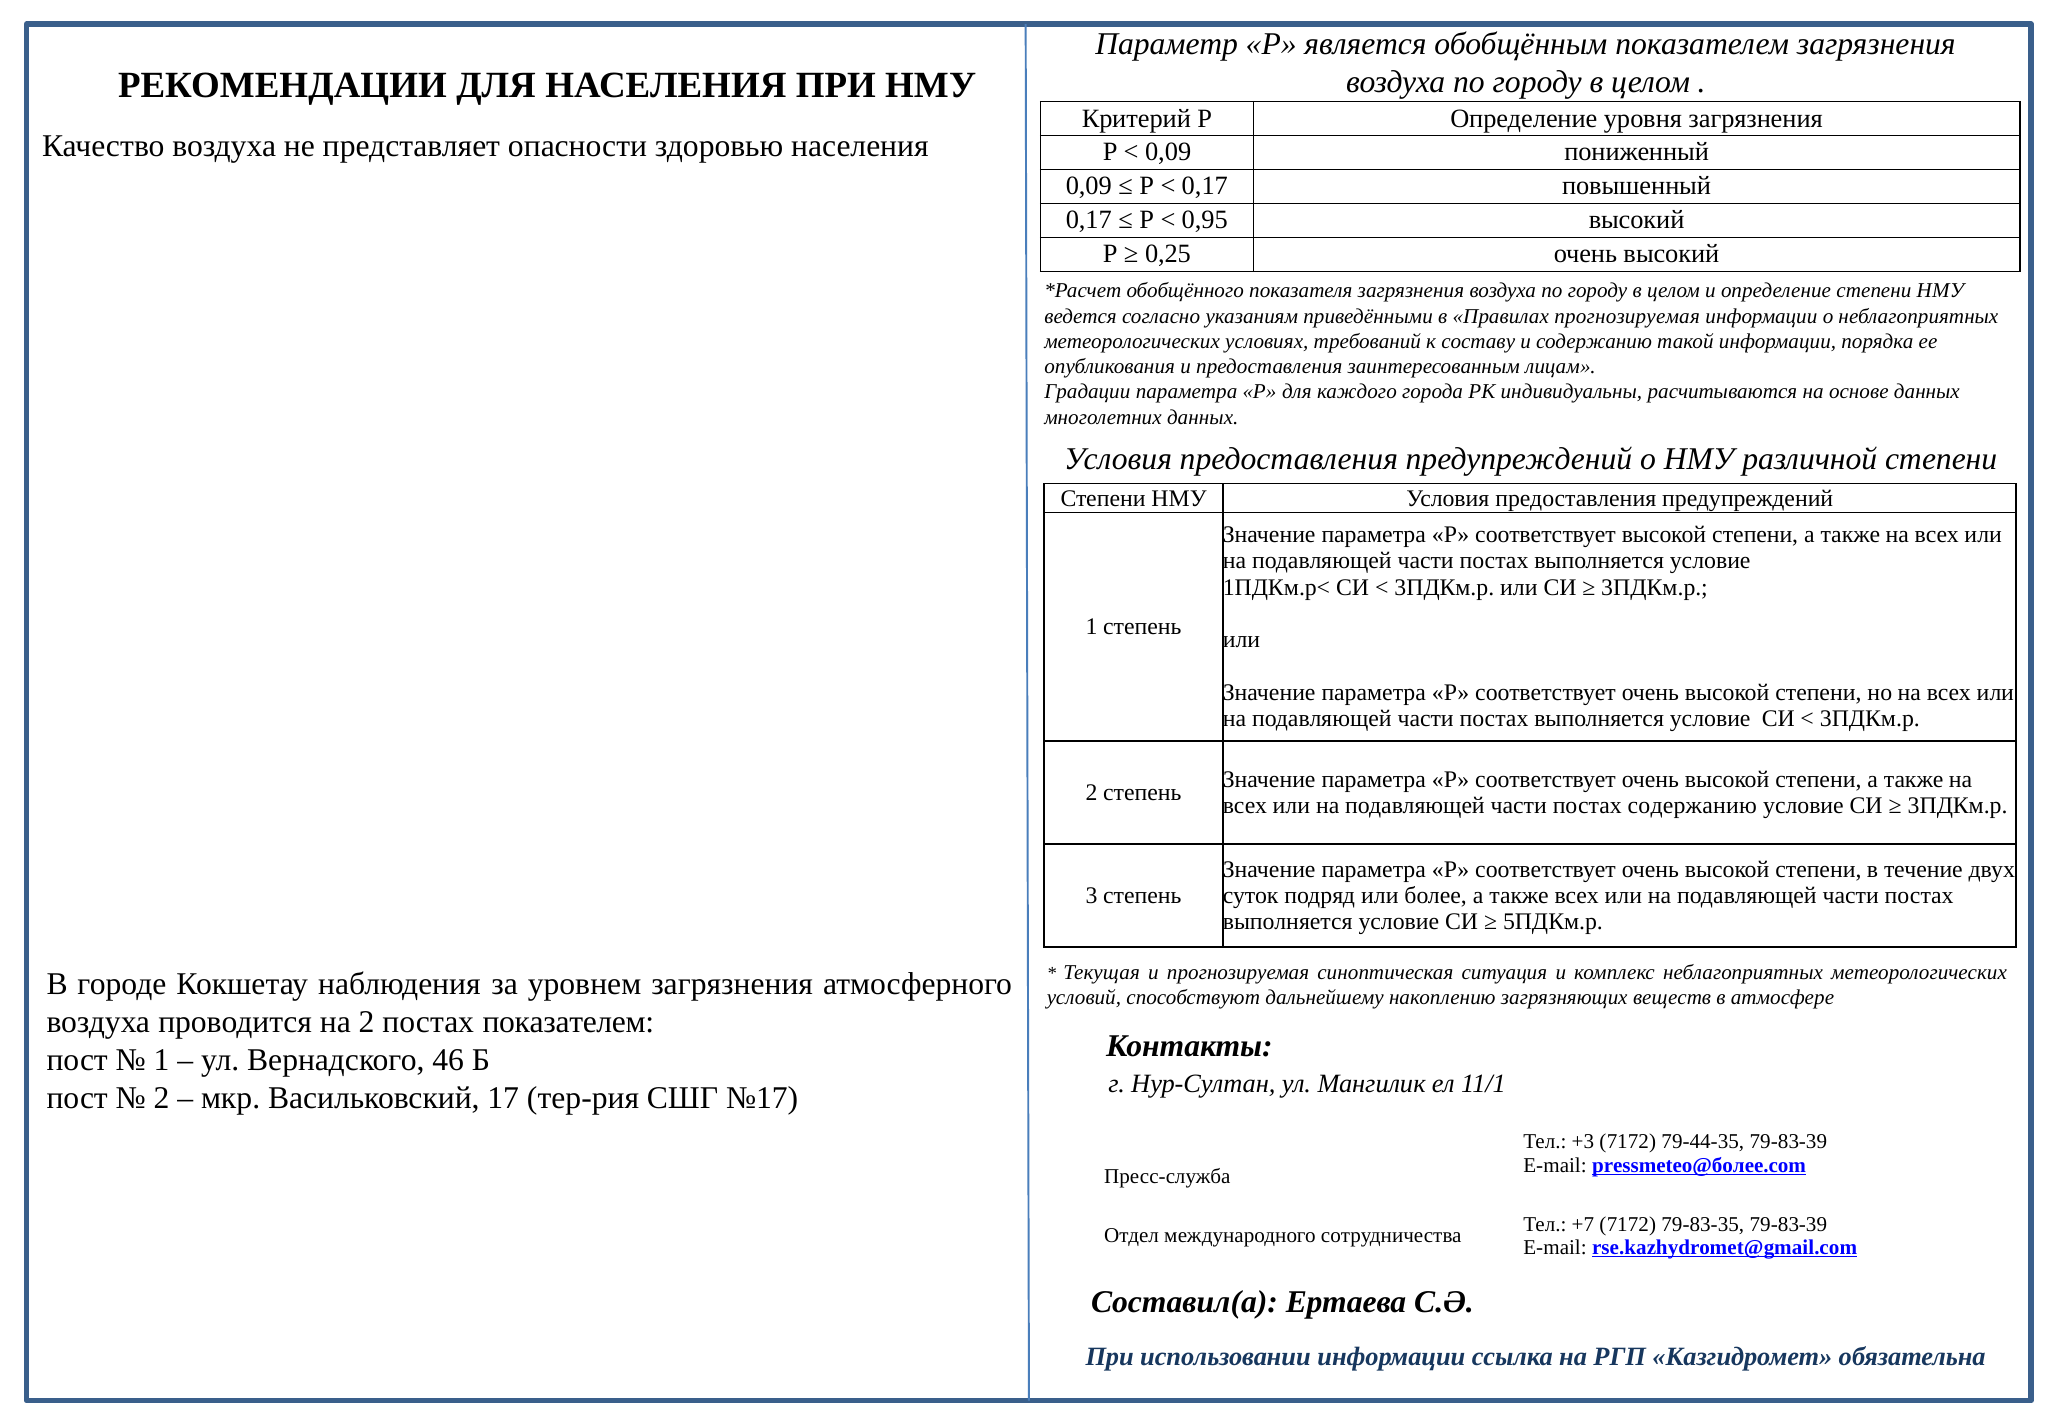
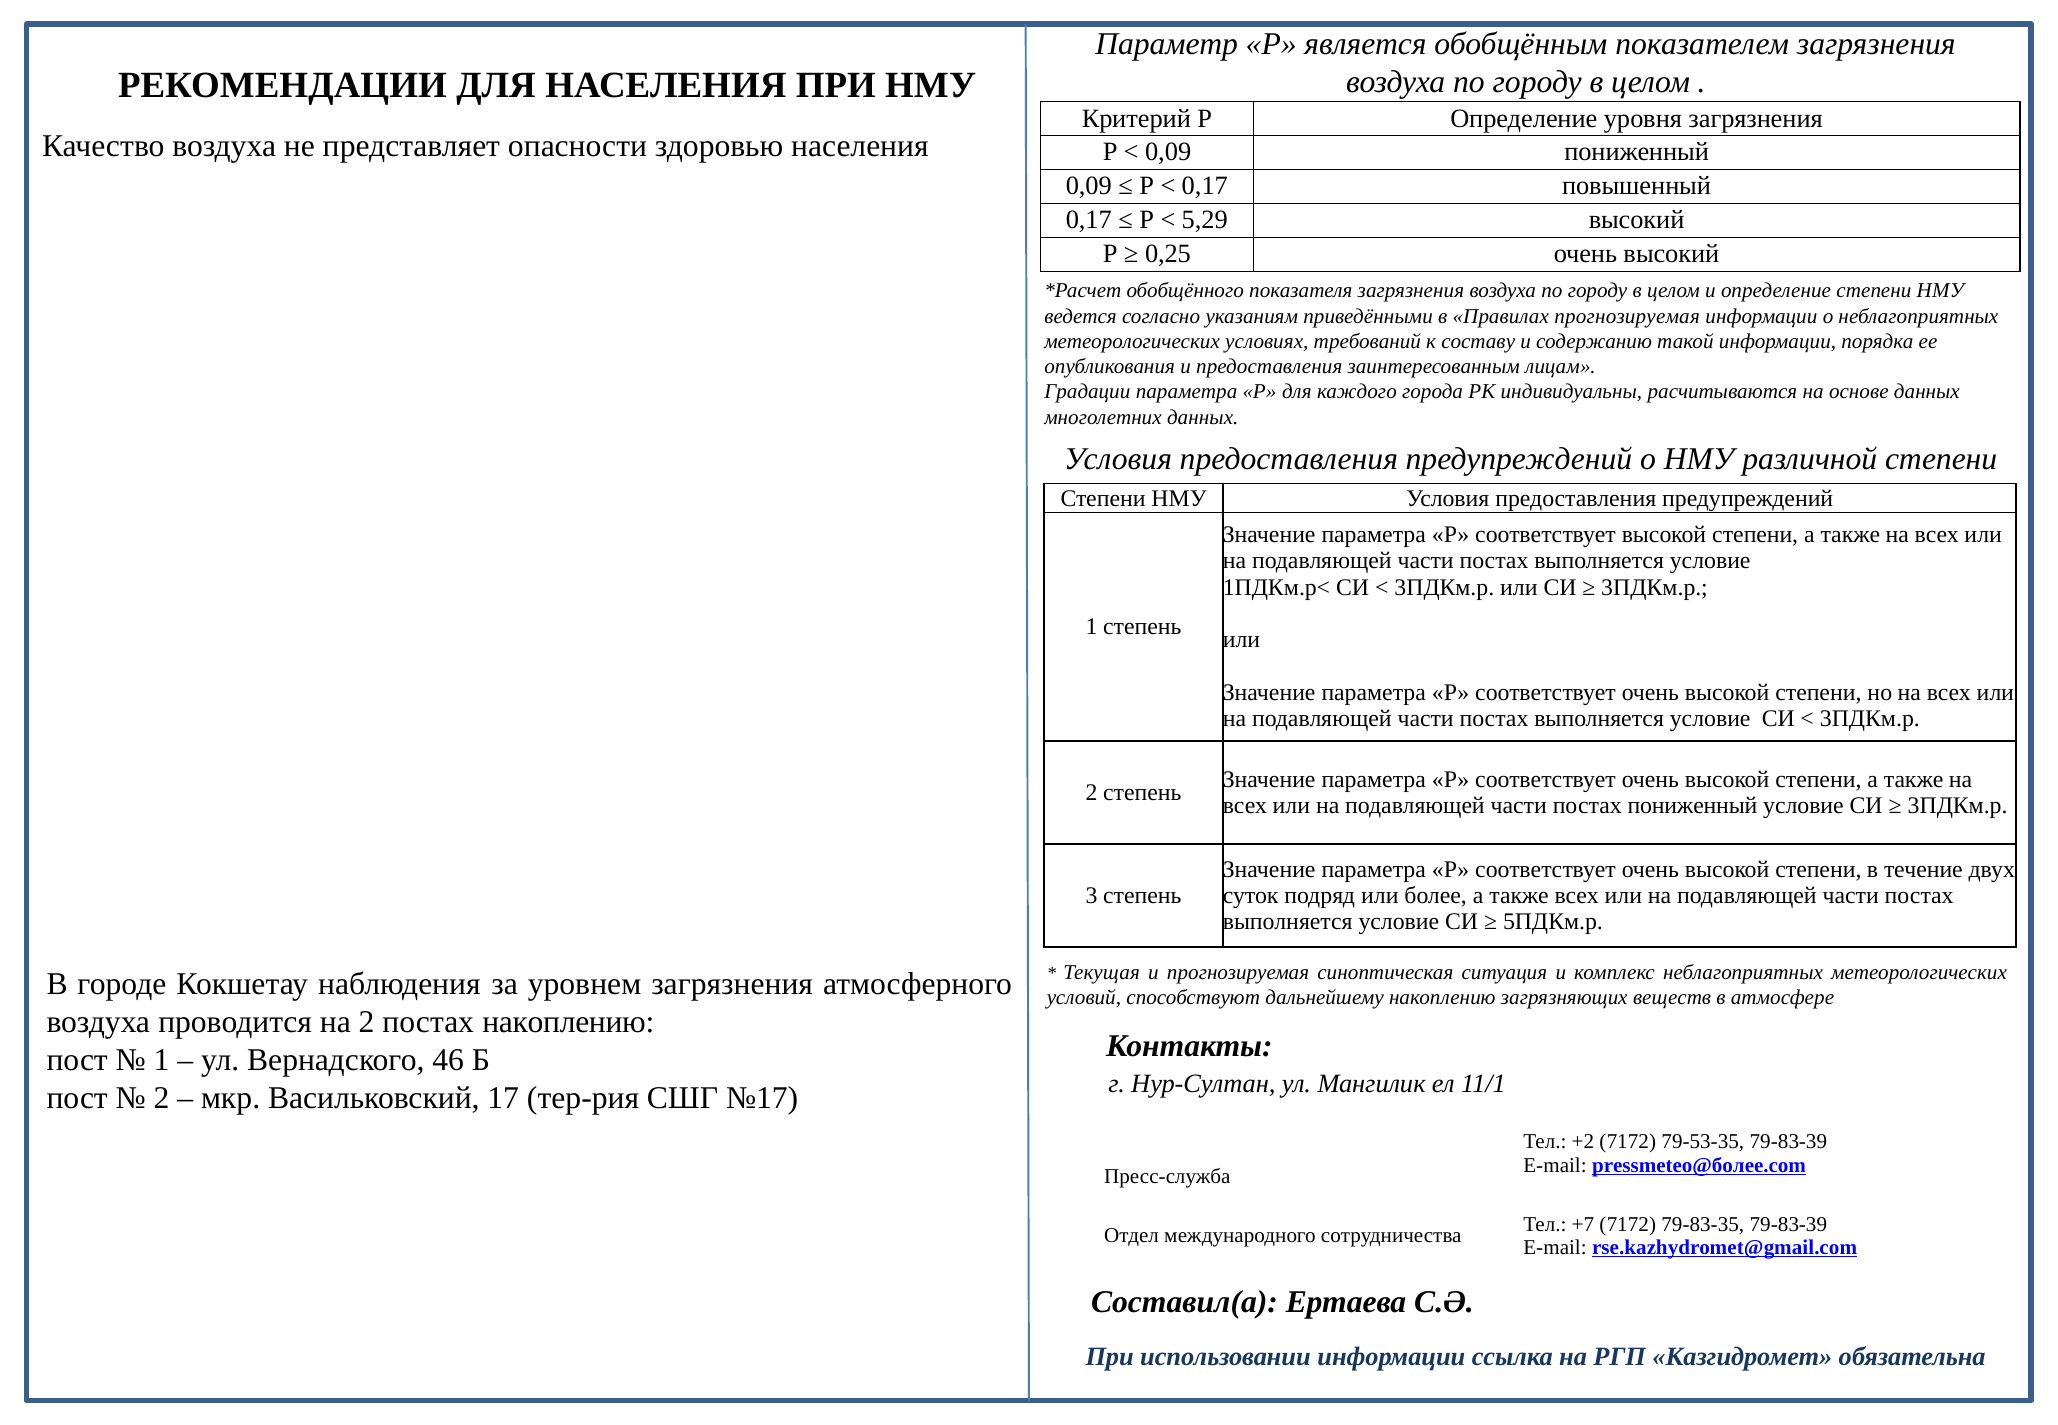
0,95: 0,95 -> 5,29
постах содержанию: содержанию -> пониженный
постах показателем: показателем -> накоплению
+3: +3 -> +2
79-44-35: 79-44-35 -> 79-53-35
